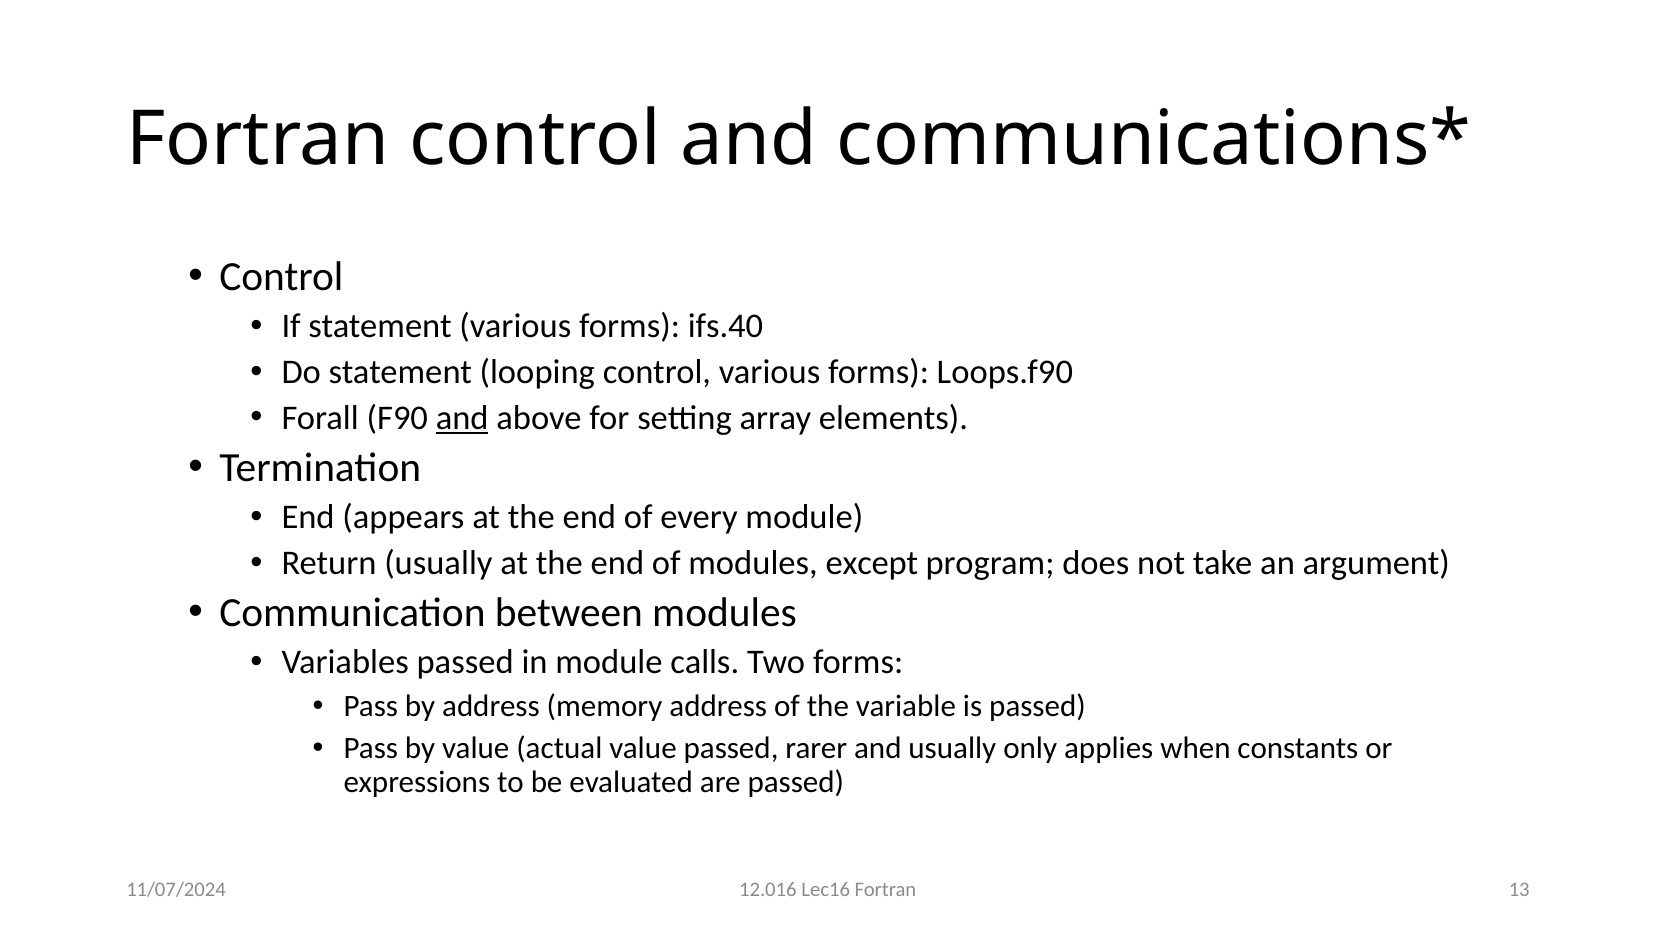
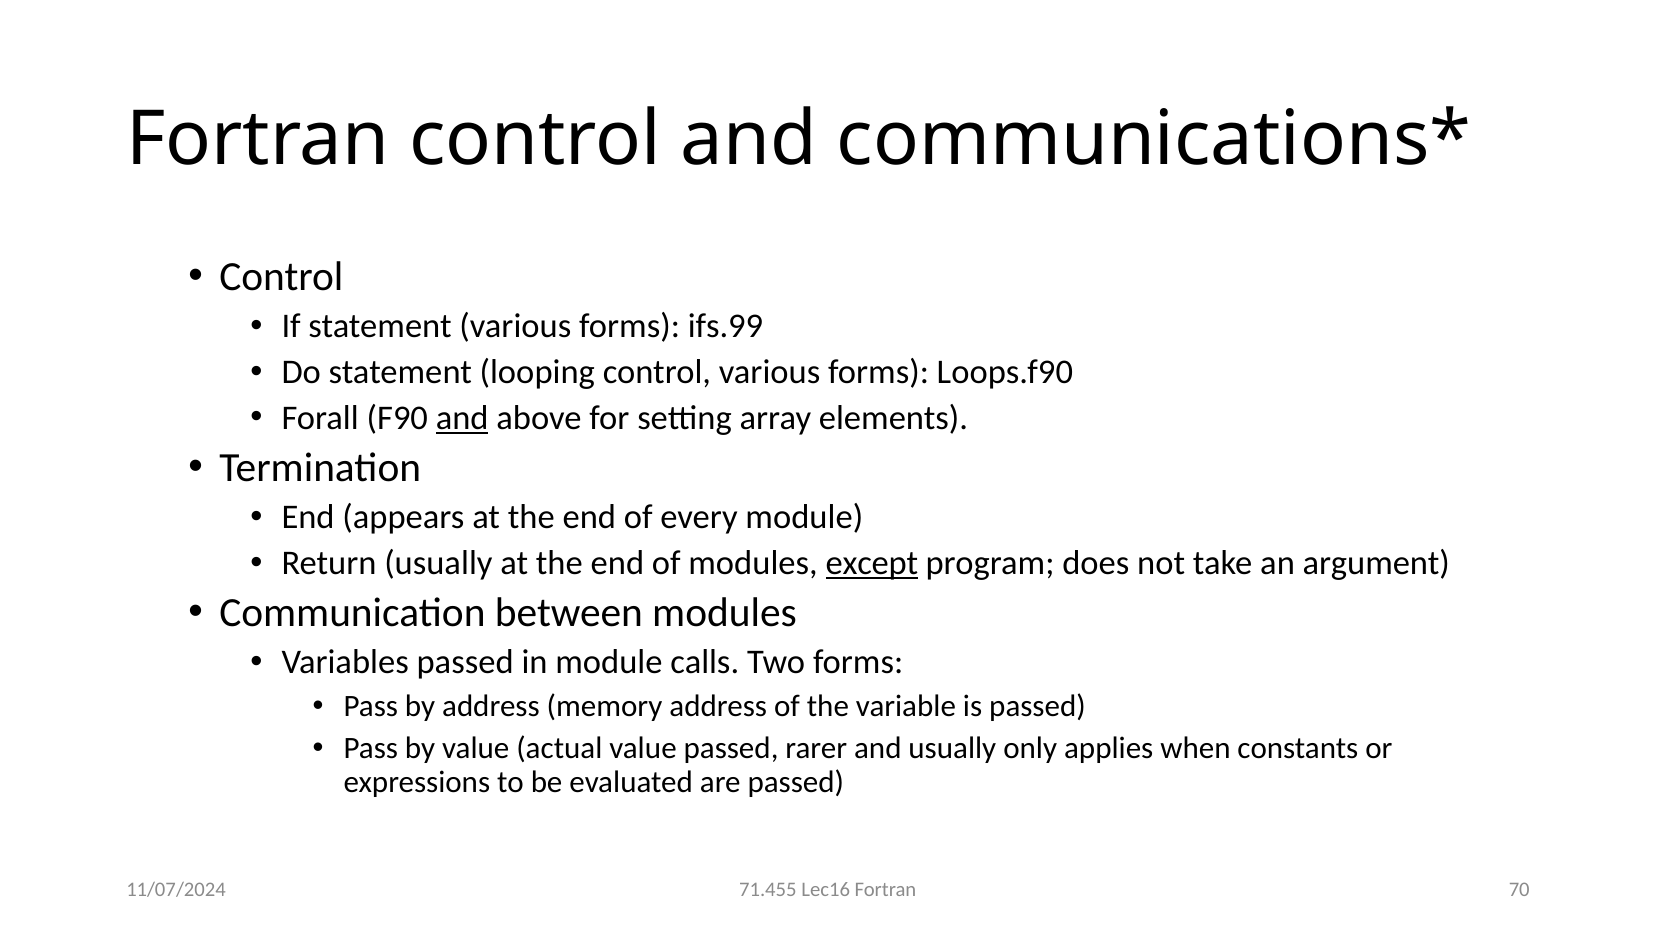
ifs.40: ifs.40 -> ifs.99
except underline: none -> present
12.016: 12.016 -> 71.455
13: 13 -> 70
